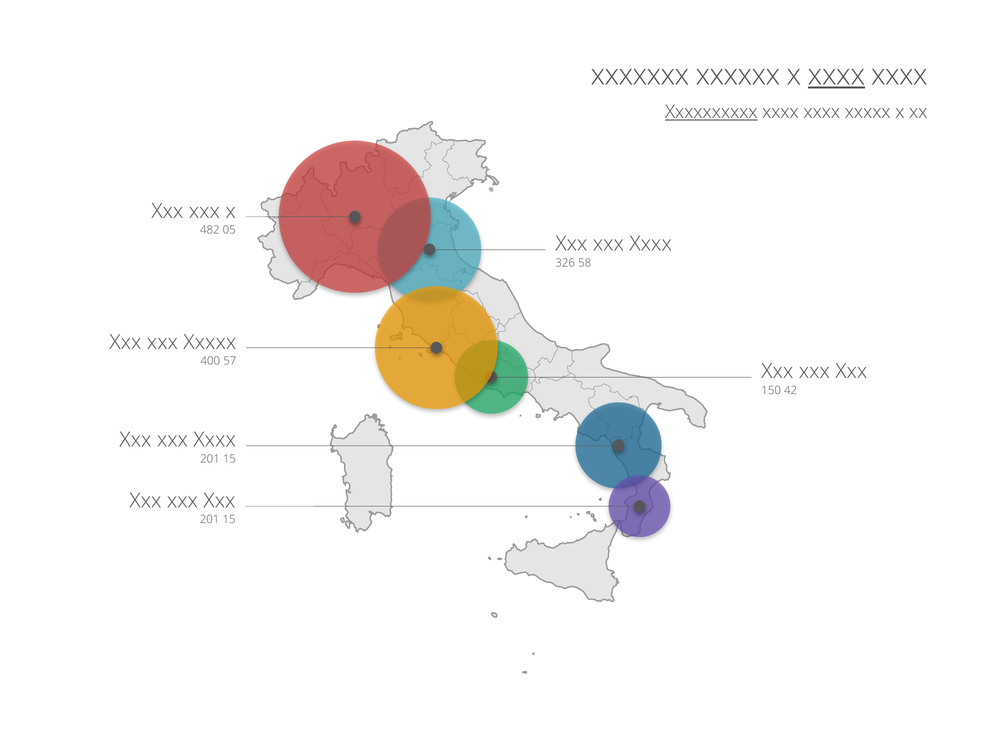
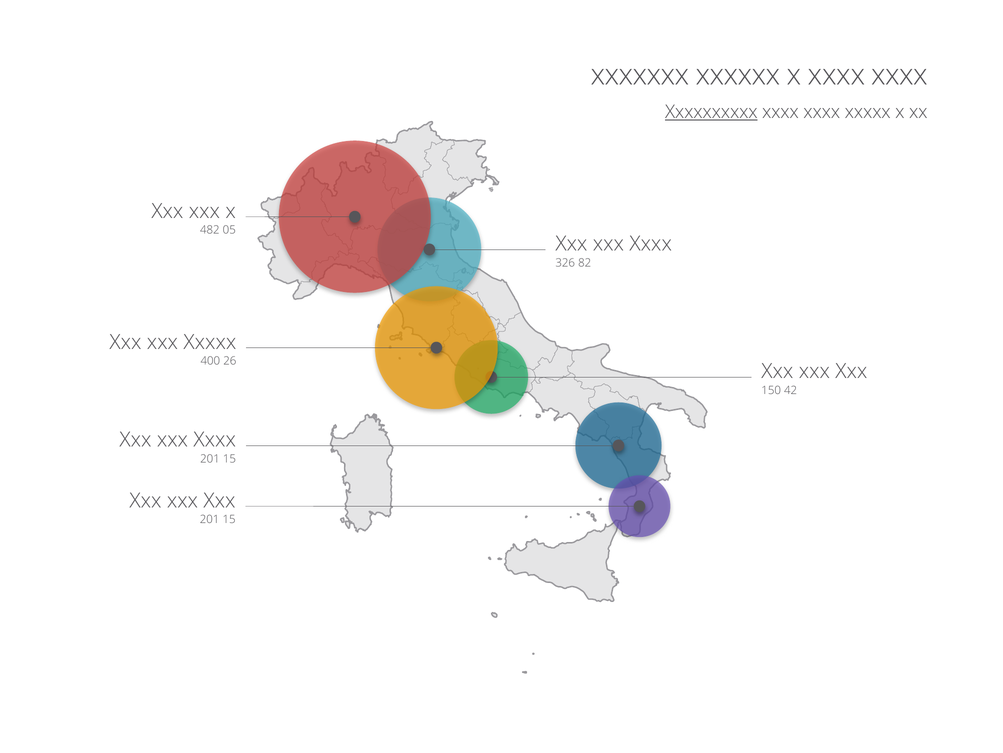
xxxx at (837, 75) underline: present -> none
58: 58 -> 82
57: 57 -> 26
